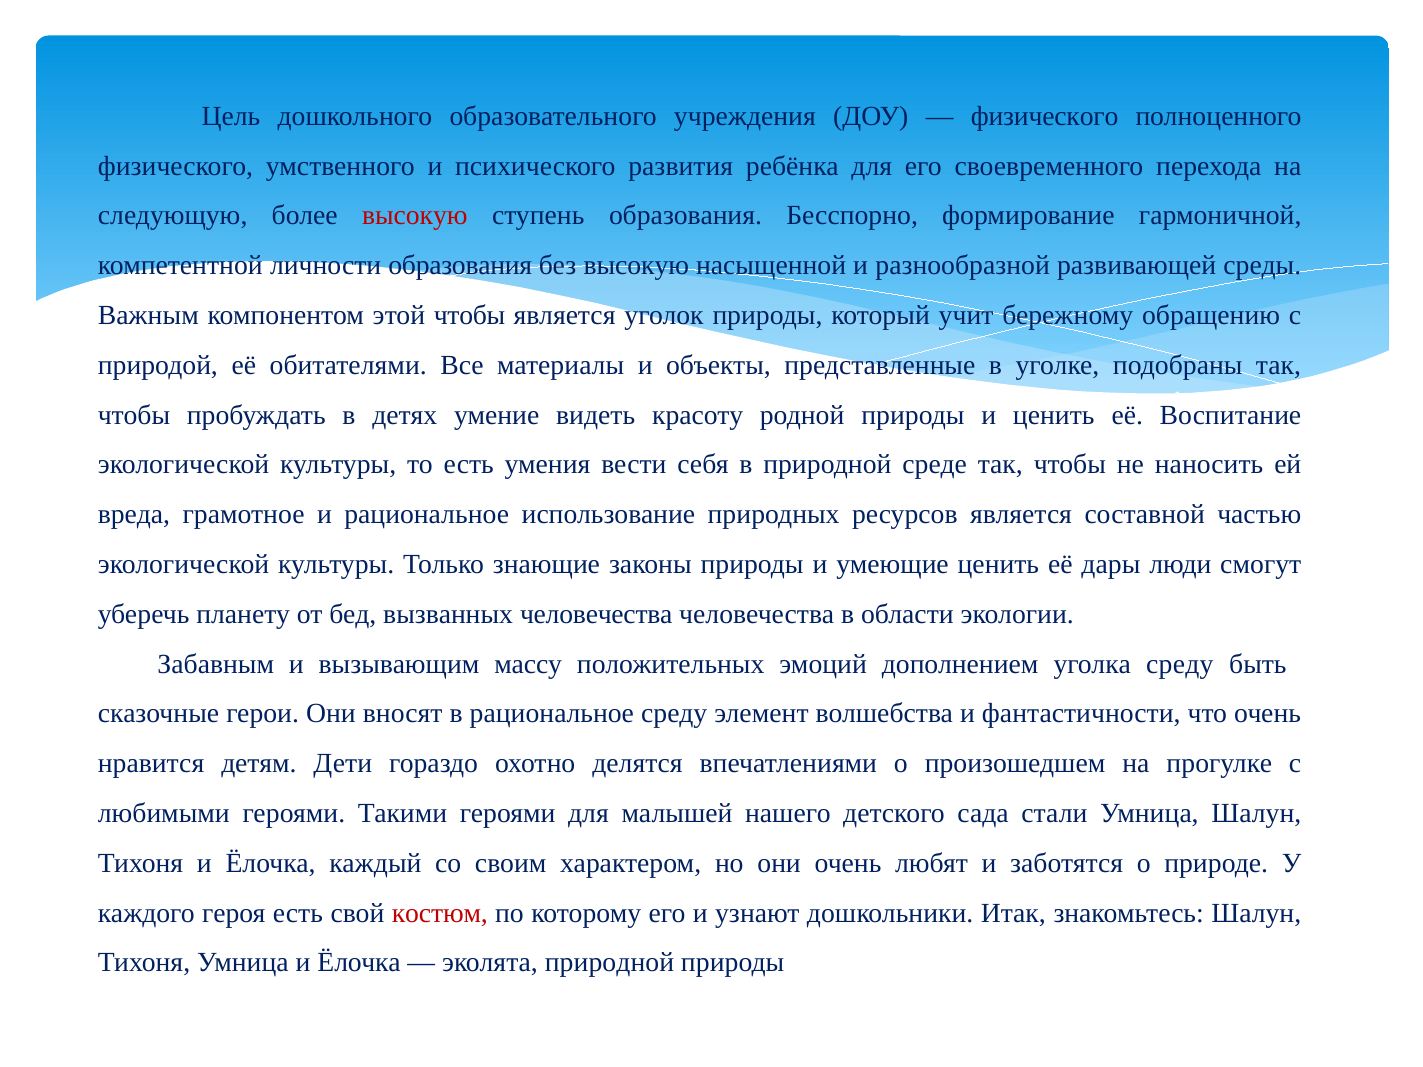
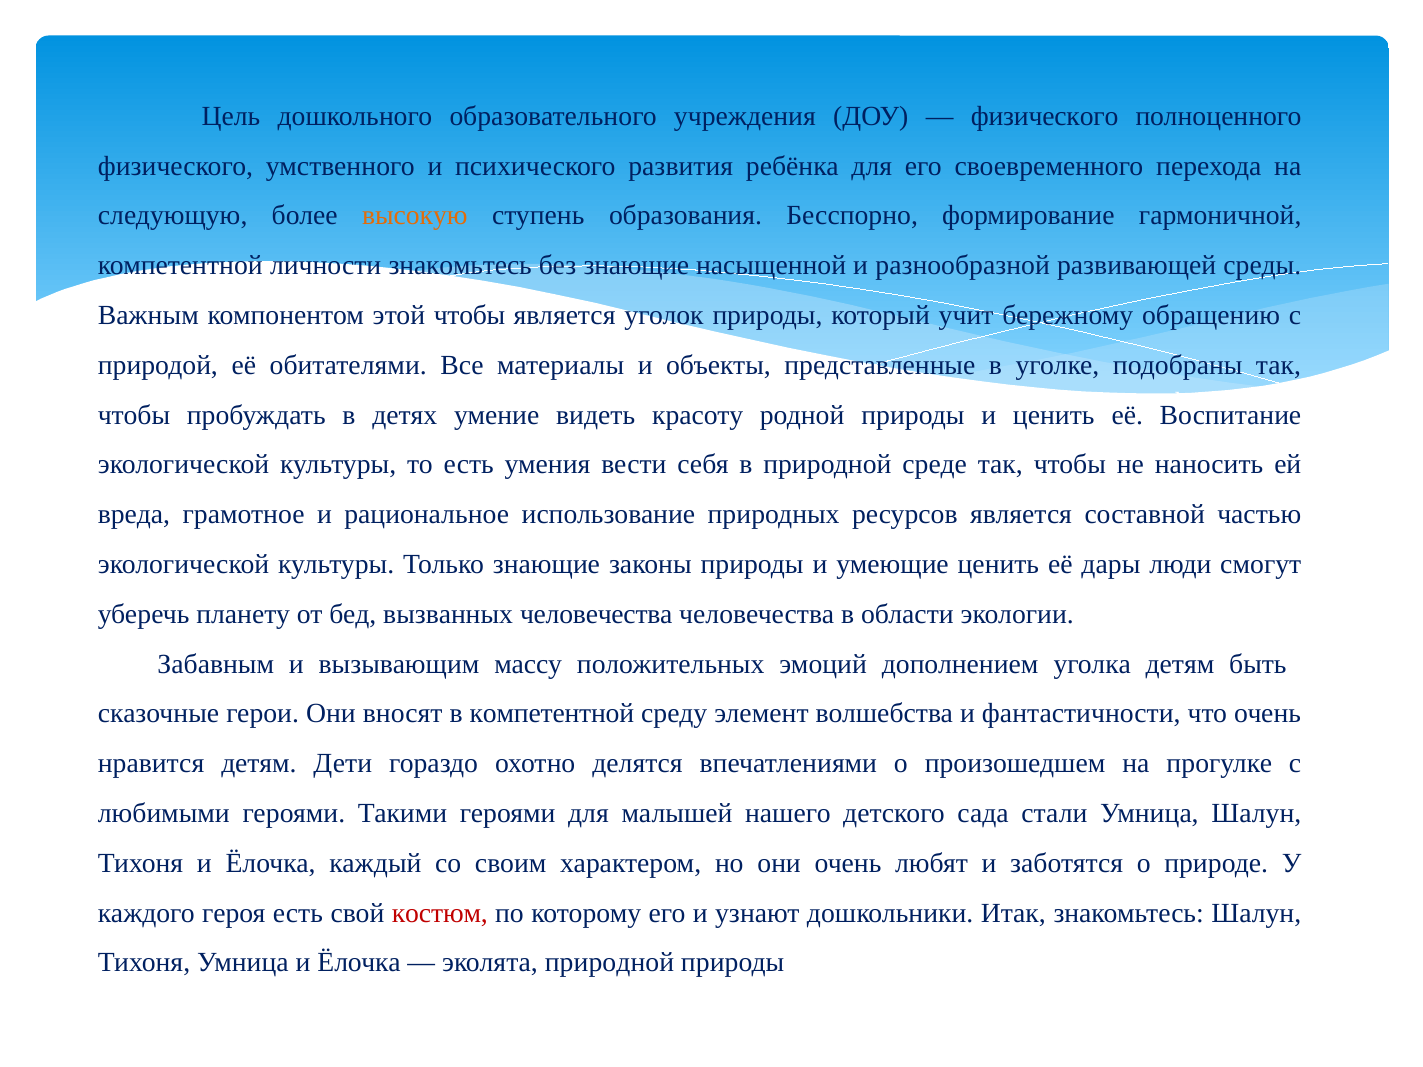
высокую at (415, 216) colour: red -> orange
личности образования: образования -> знакомьтесь
без высокую: высокую -> знающие
уголка среду: среду -> детям
в рациональное: рациональное -> компетентной
